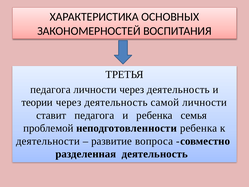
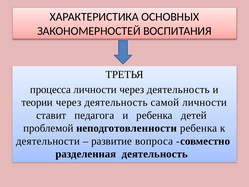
педагога at (50, 89): педагога -> процесса
семья: семья -> детей
